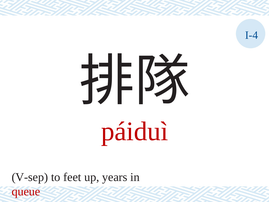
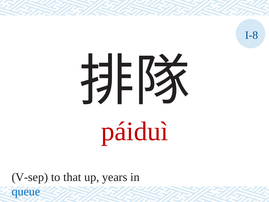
I-4: I-4 -> I-8
feet: feet -> that
queue colour: red -> blue
